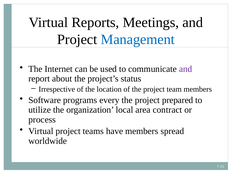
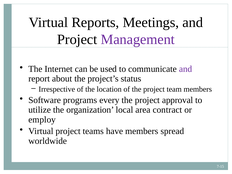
Management colour: blue -> purple
prepared: prepared -> approval
process: process -> employ
